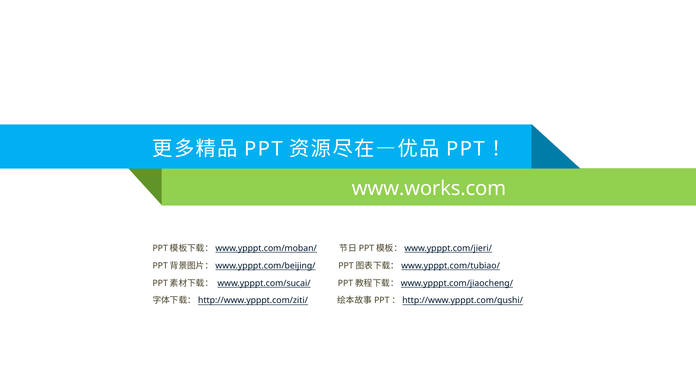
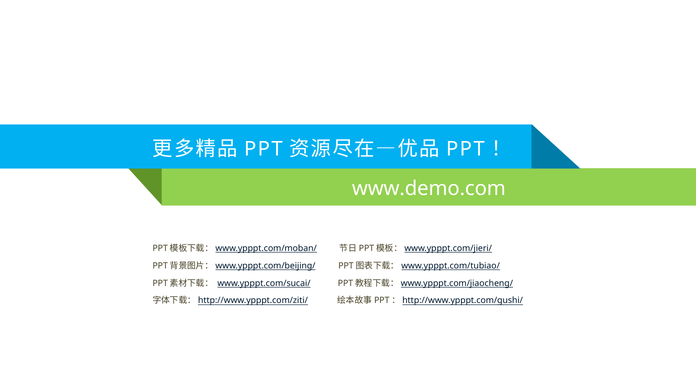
www.works.com: www.works.com -> www.demo.com
